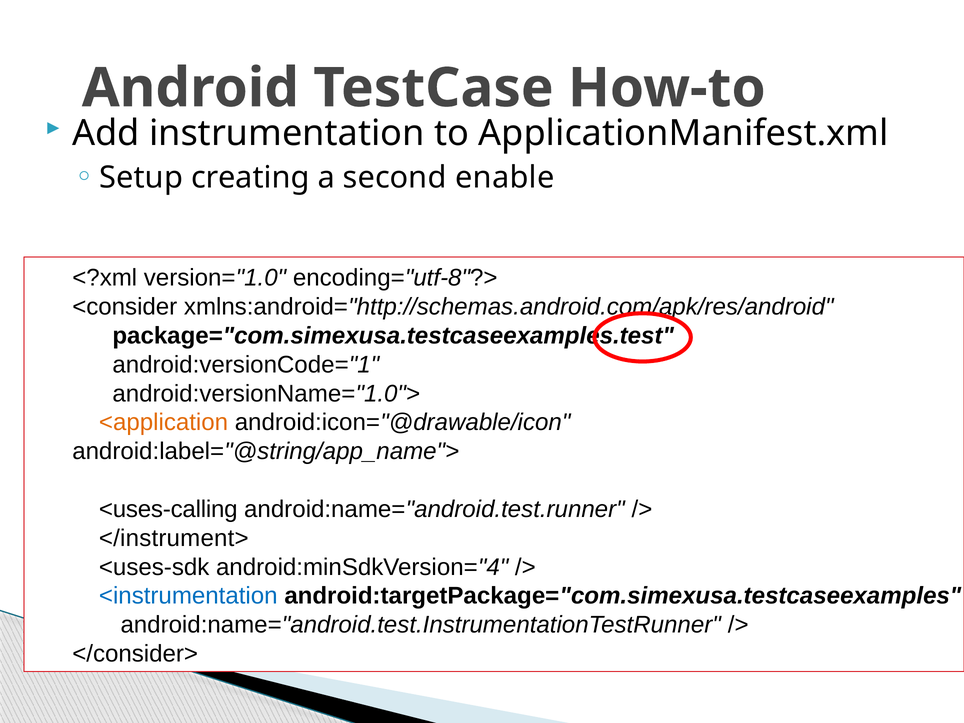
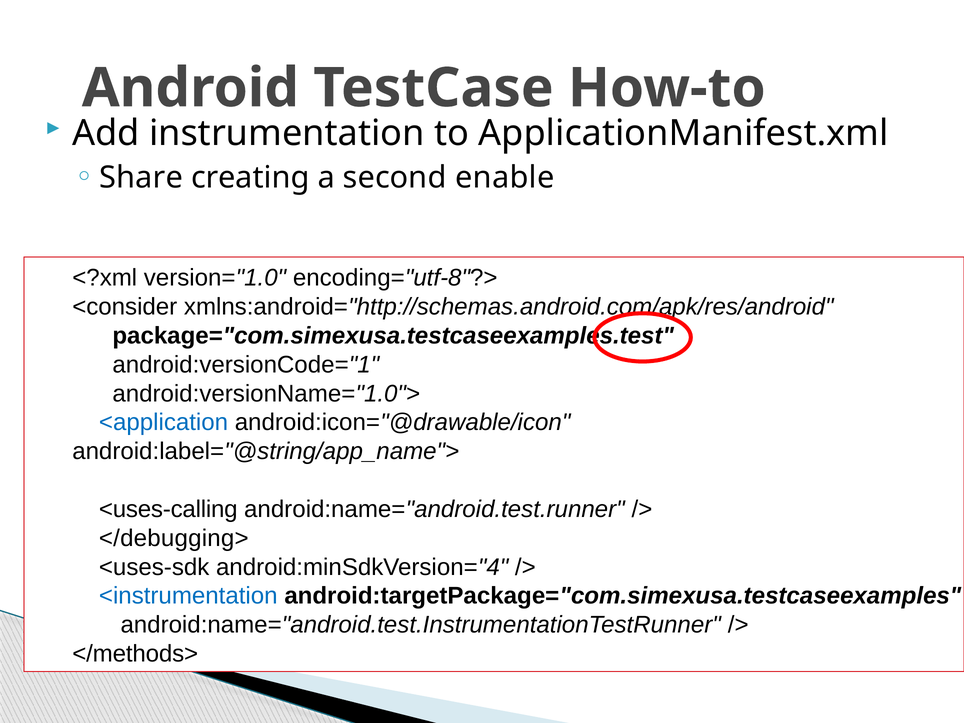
Setup: Setup -> Share
<application colour: orange -> blue
</instrument>: </instrument> -> </debugging>
</consider>: </consider> -> </methods>
